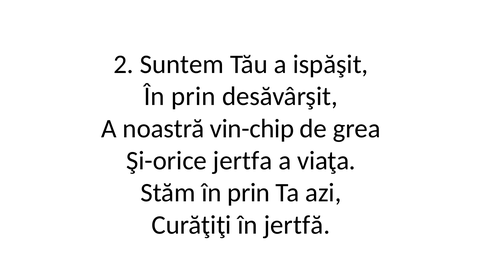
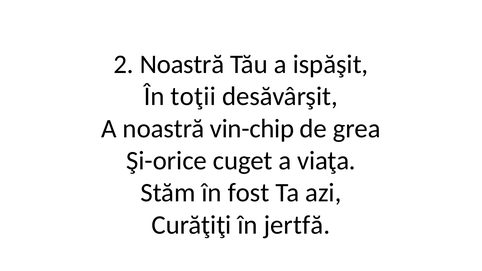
2 Suntem: Suntem -> Noastră
prin at (193, 96): prin -> toţii
jertfa: jertfa -> cuget
Stăm în prin: prin -> fost
